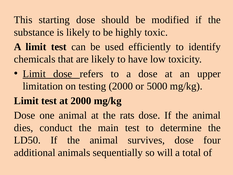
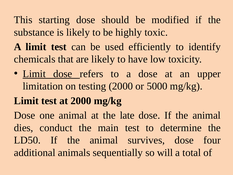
rats: rats -> late
